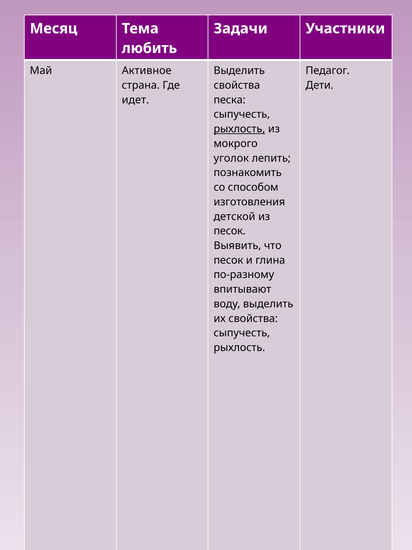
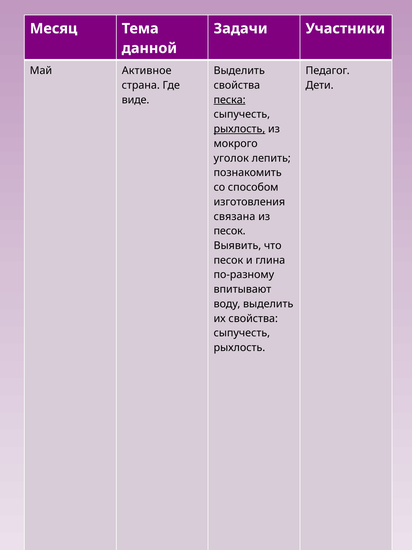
любить: любить -> данной
идет: идет -> виде
песка underline: none -> present
детской: детской -> связана
